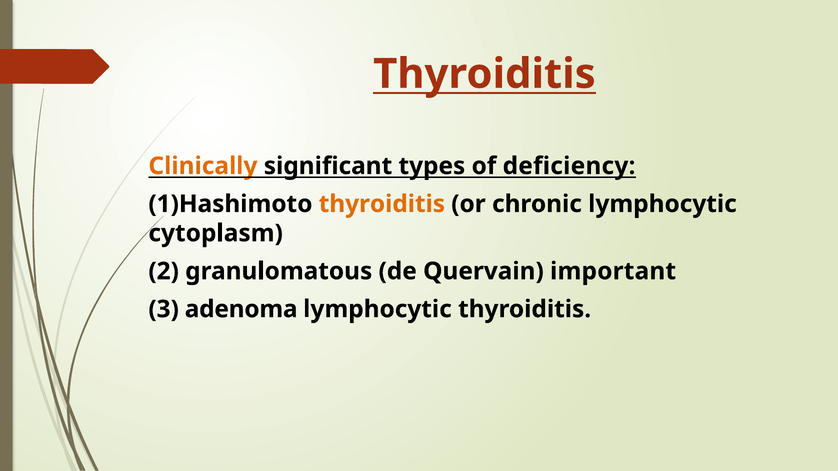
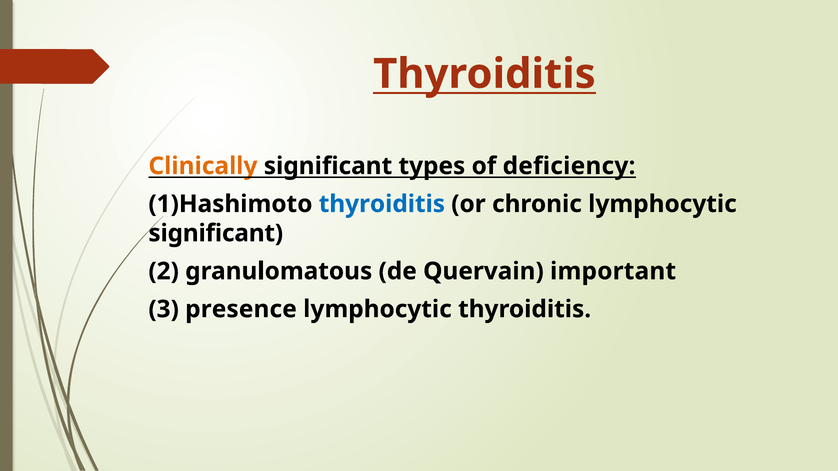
thyroiditis at (382, 204) colour: orange -> blue
cytoplasm at (216, 233): cytoplasm -> significant
adenoma: adenoma -> presence
